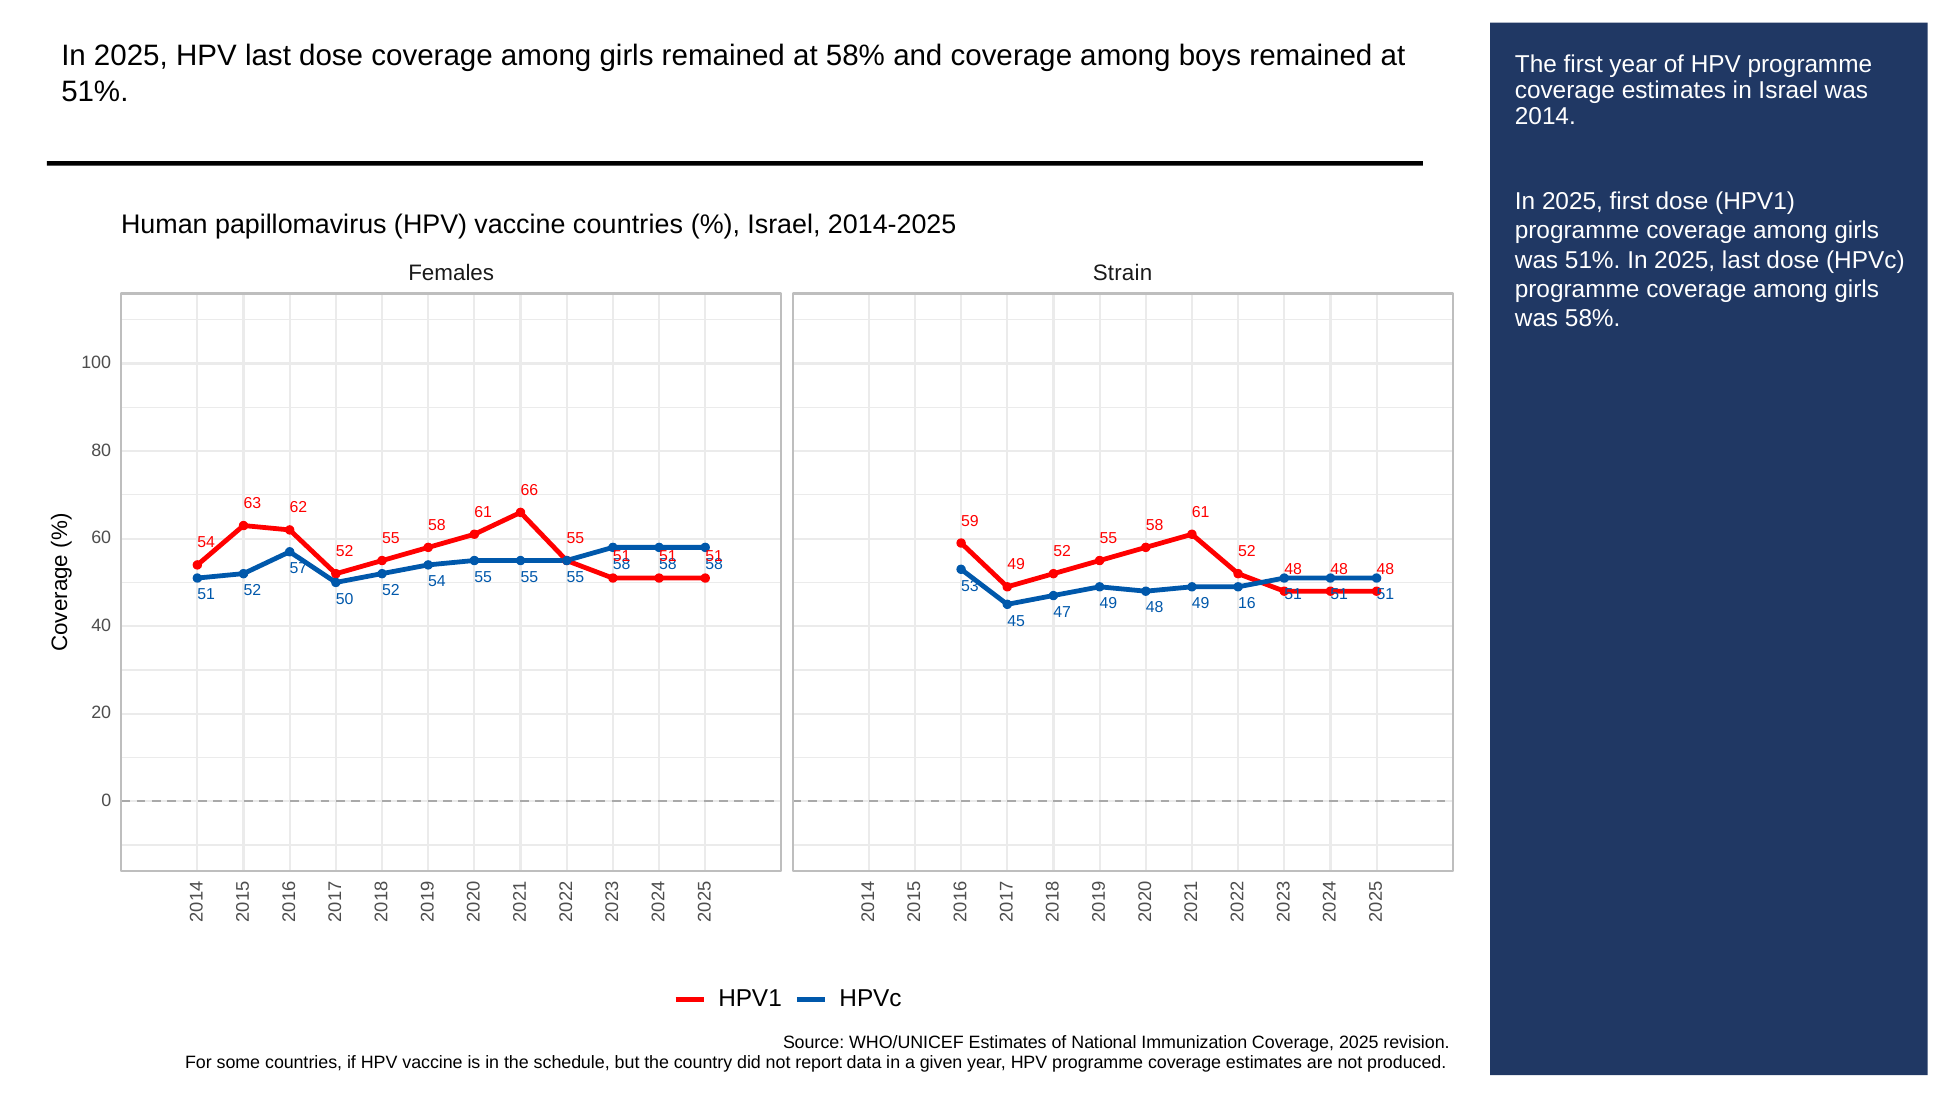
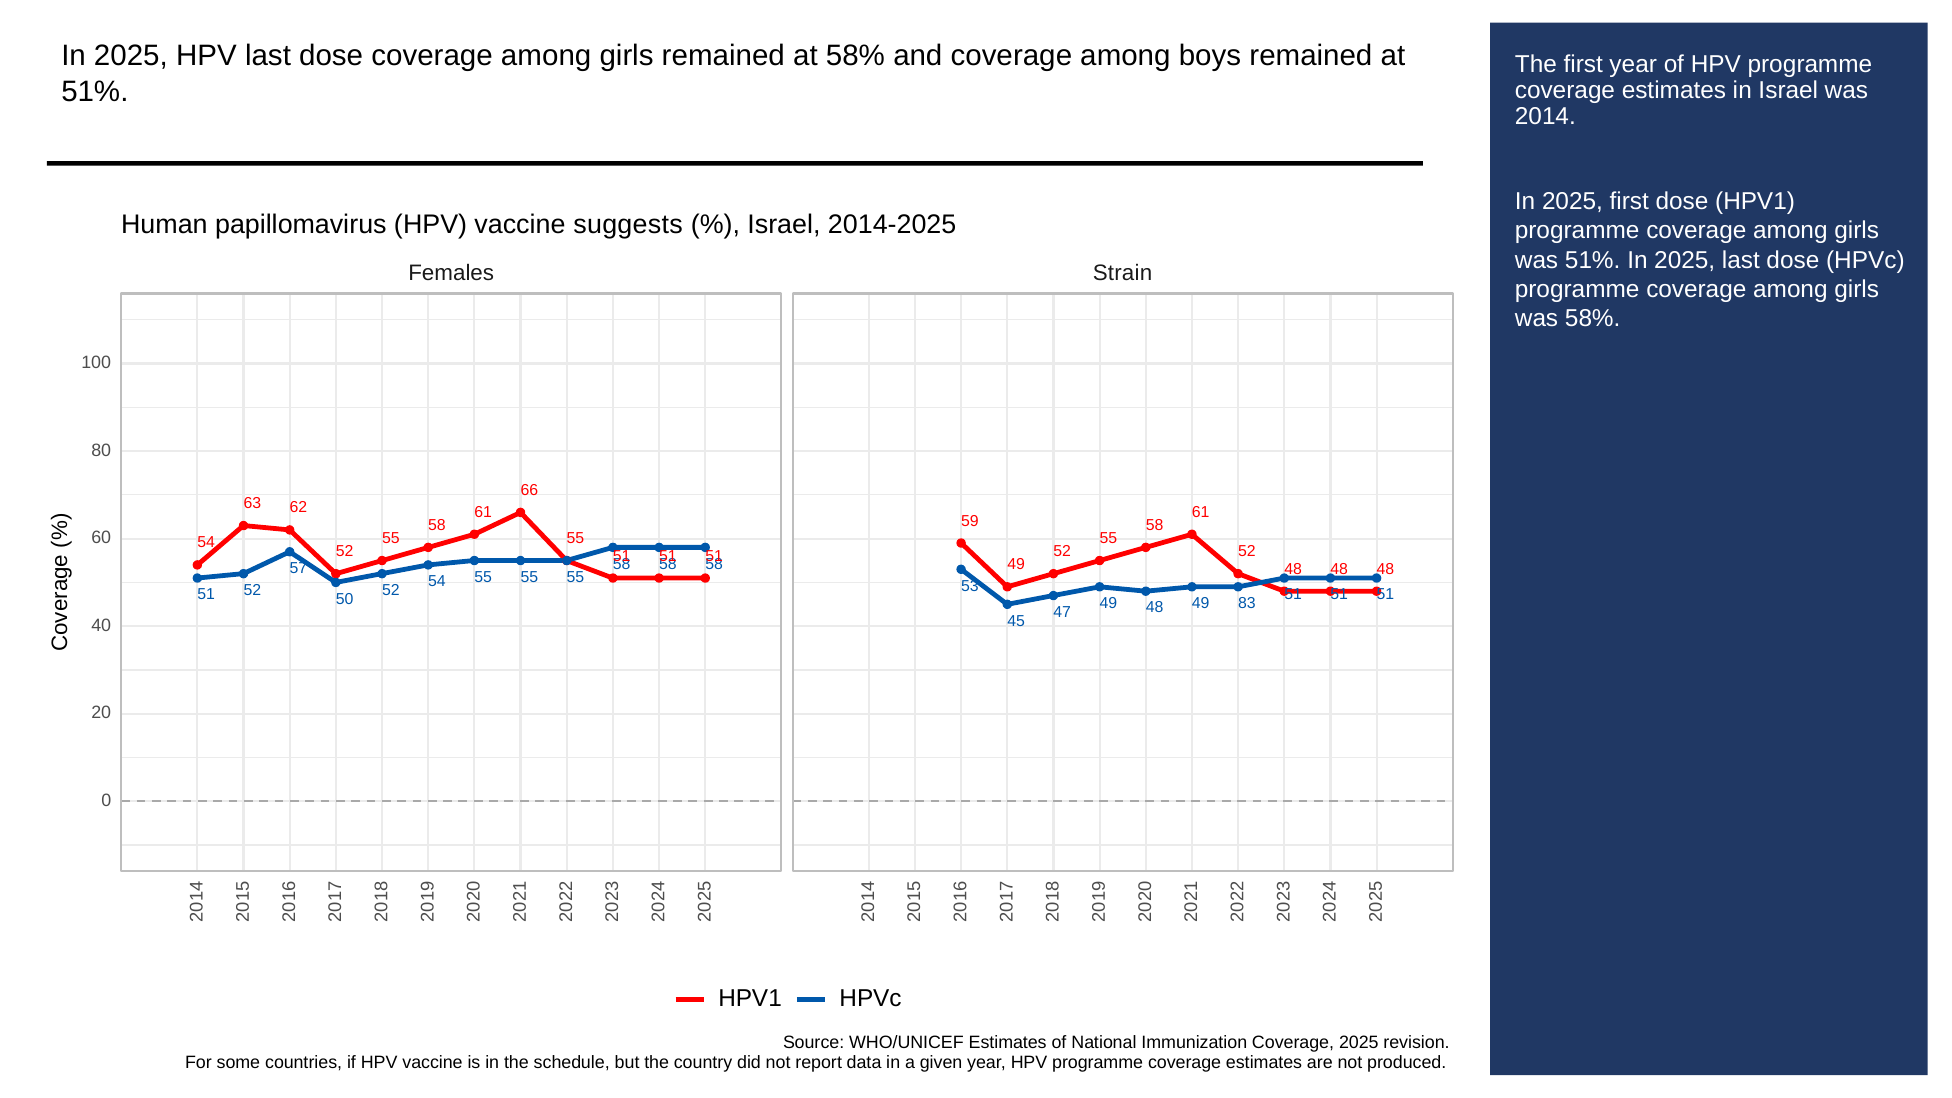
vaccine countries: countries -> suggests
16: 16 -> 83
